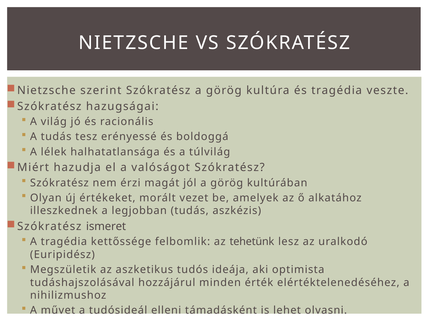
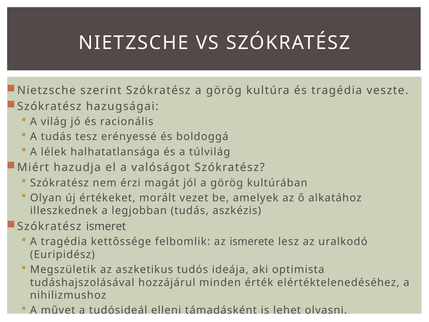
tehetünk: tehetünk -> ismerete
